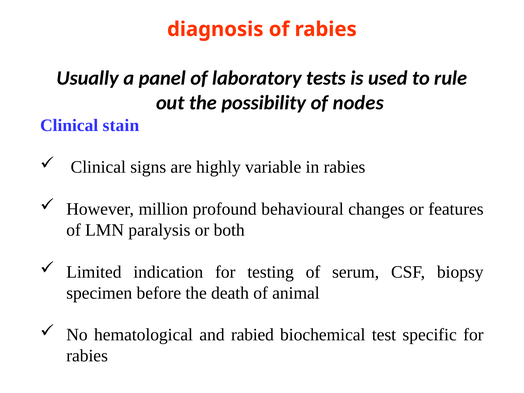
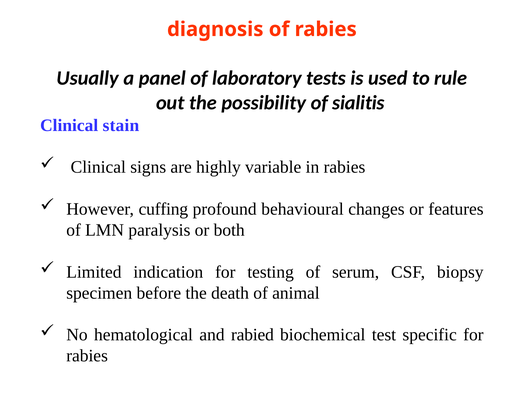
nodes: nodes -> sialitis
million: million -> cuffing
